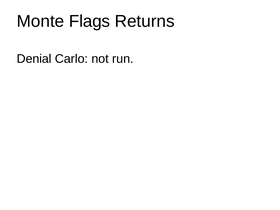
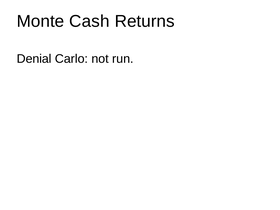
Flags: Flags -> Cash
